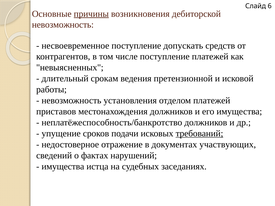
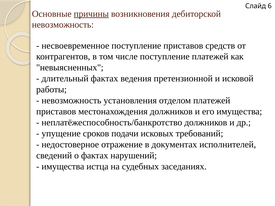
поступление допускать: допускать -> приставов
длительный срокам: срокам -> фактах
требований underline: present -> none
участвующих: участвующих -> исполнителей
